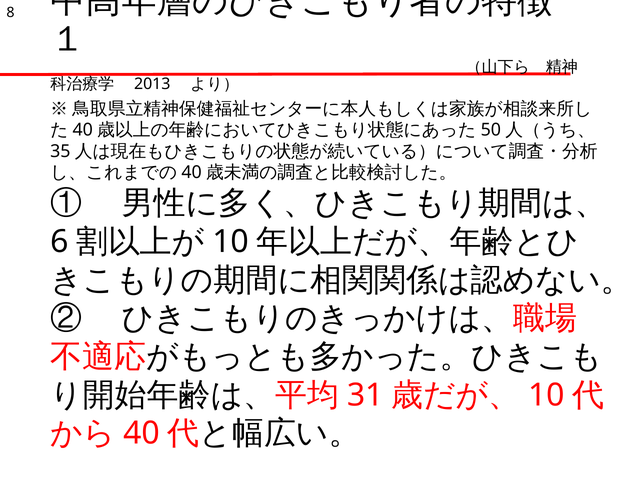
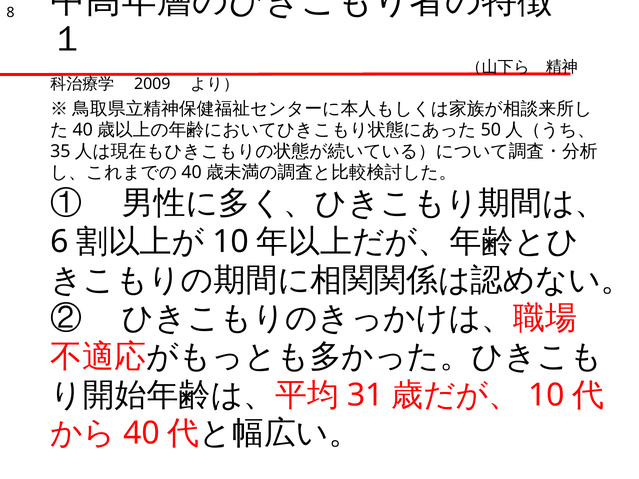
2013: 2013 -> 2009
